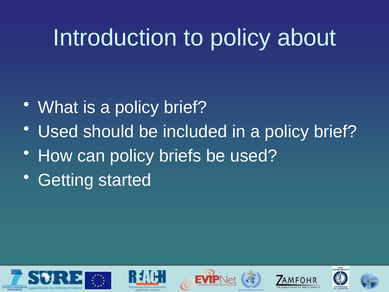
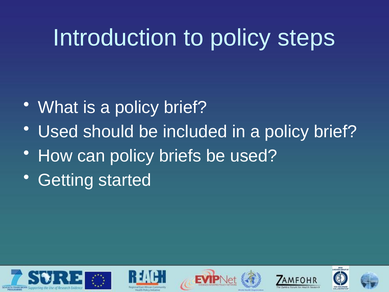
about: about -> steps
